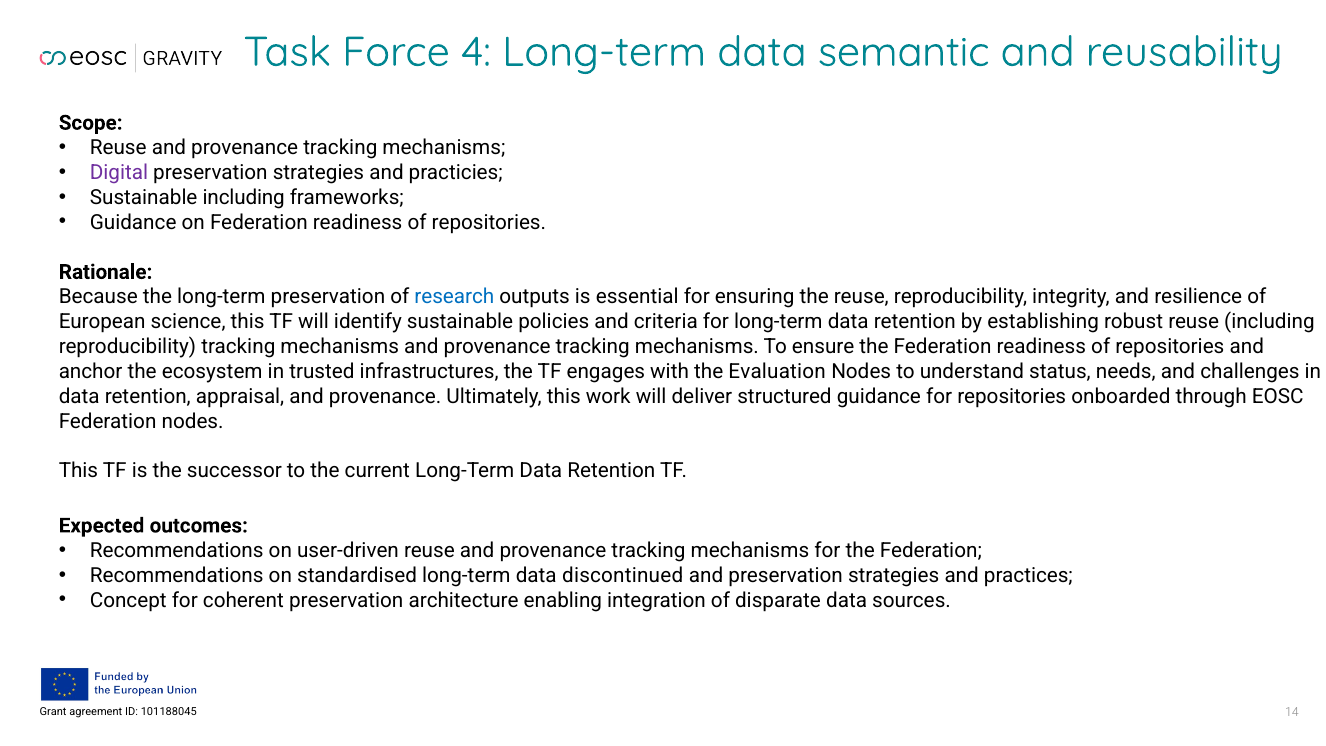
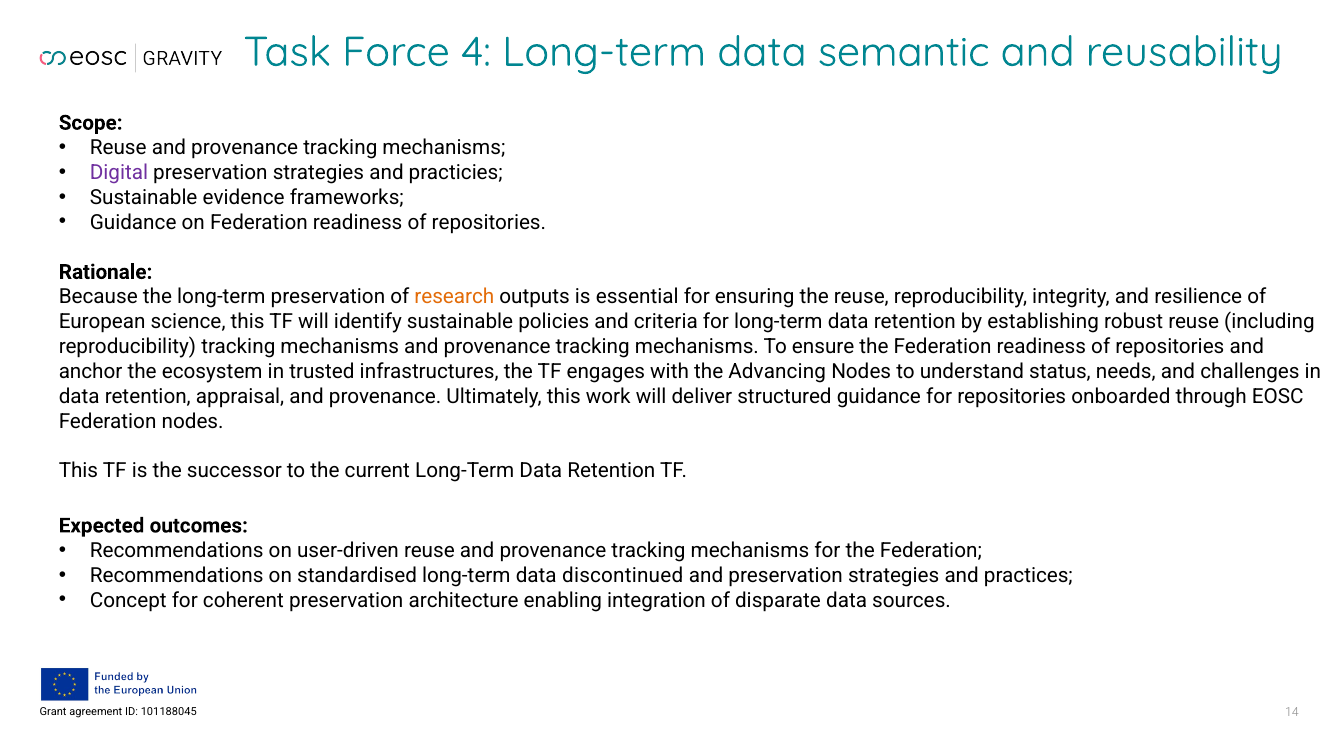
Sustainable including: including -> evidence
research colour: blue -> orange
Evaluation: Evaluation -> Advancing
